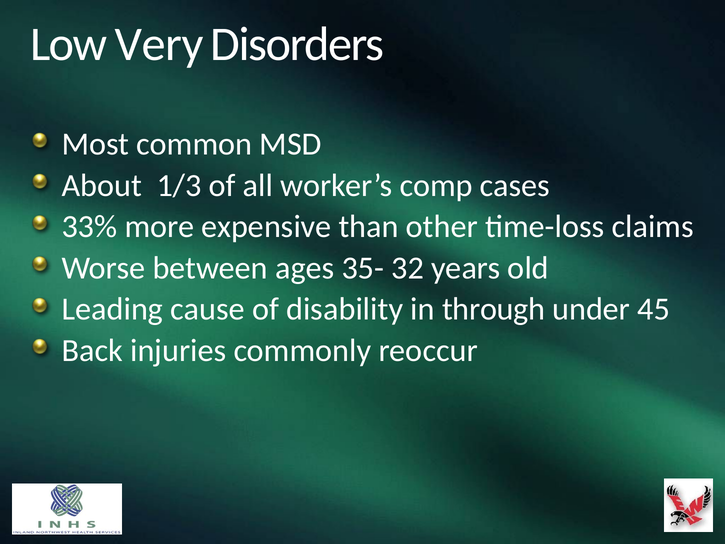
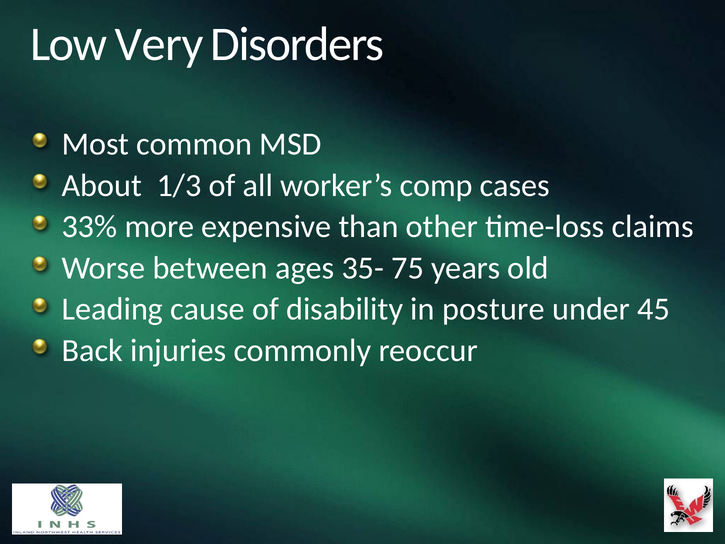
32: 32 -> 75
through: through -> posture
